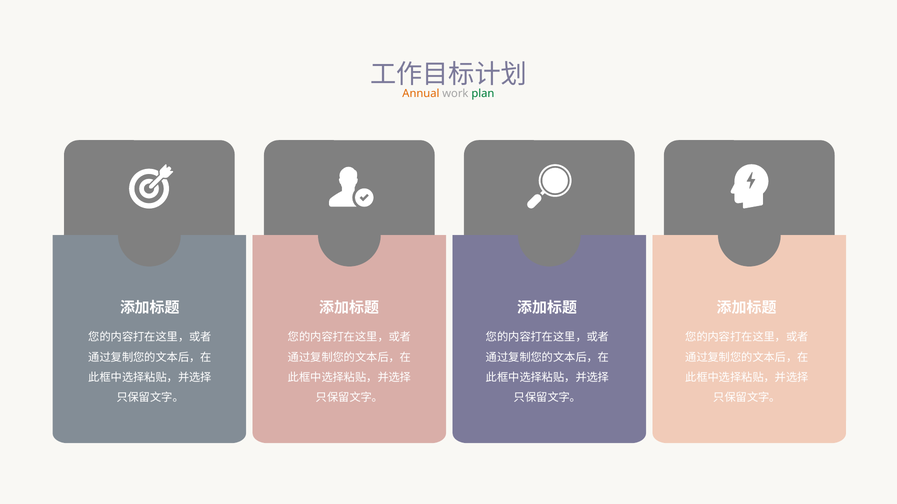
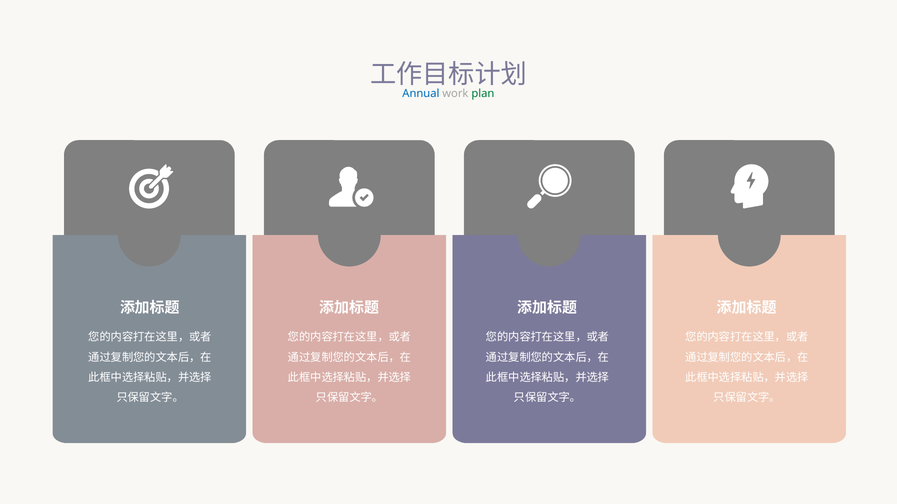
Annual colour: orange -> blue
